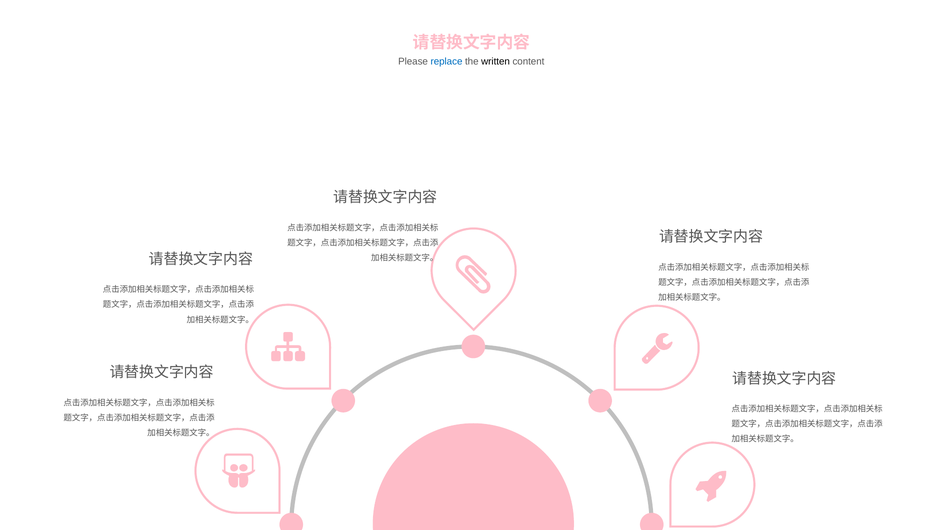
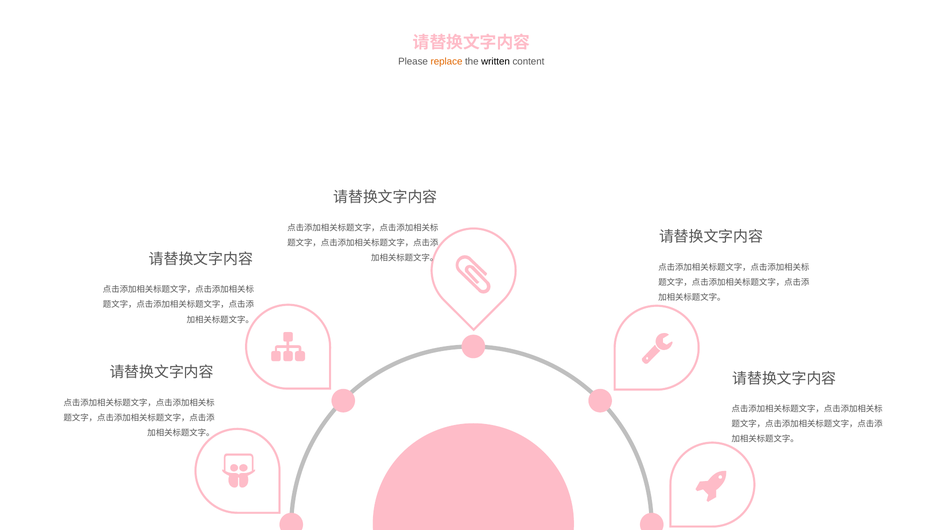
replace colour: blue -> orange
